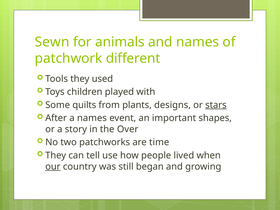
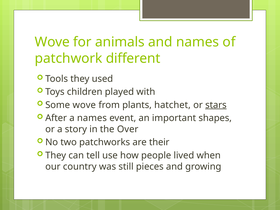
Sewn at (52, 42): Sewn -> Wove
Some quilts: quilts -> wove
designs: designs -> hatchet
time: time -> their
our underline: present -> none
began: began -> pieces
